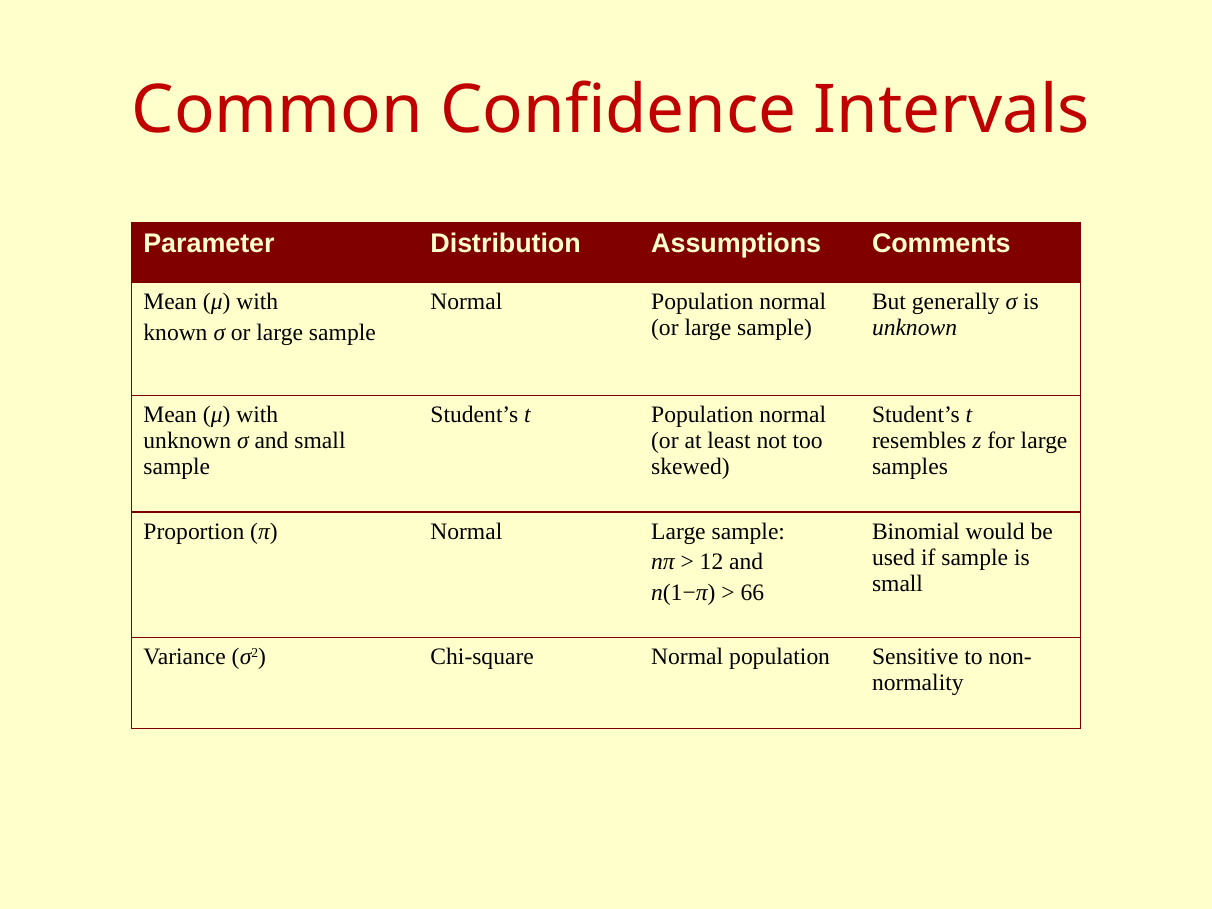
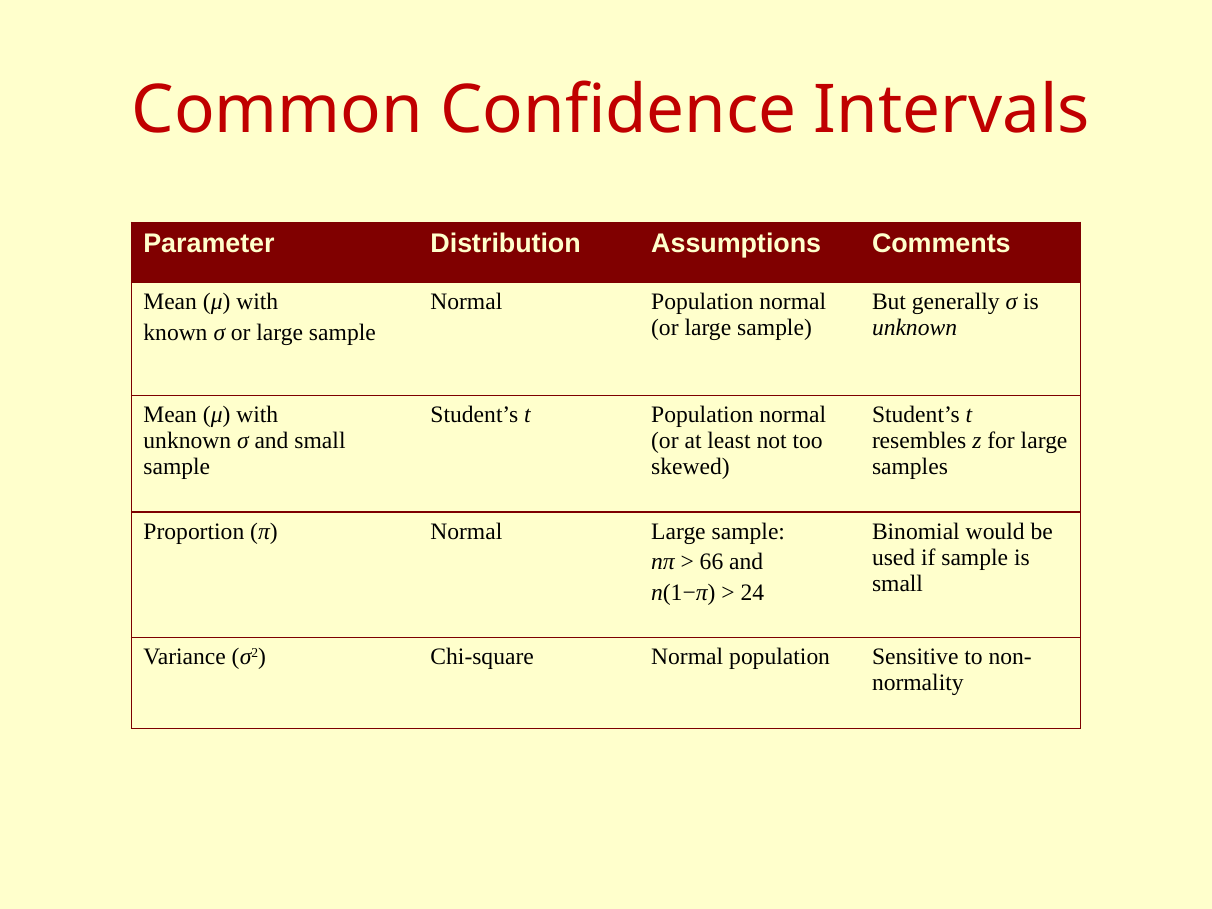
12: 12 -> 66
66: 66 -> 24
